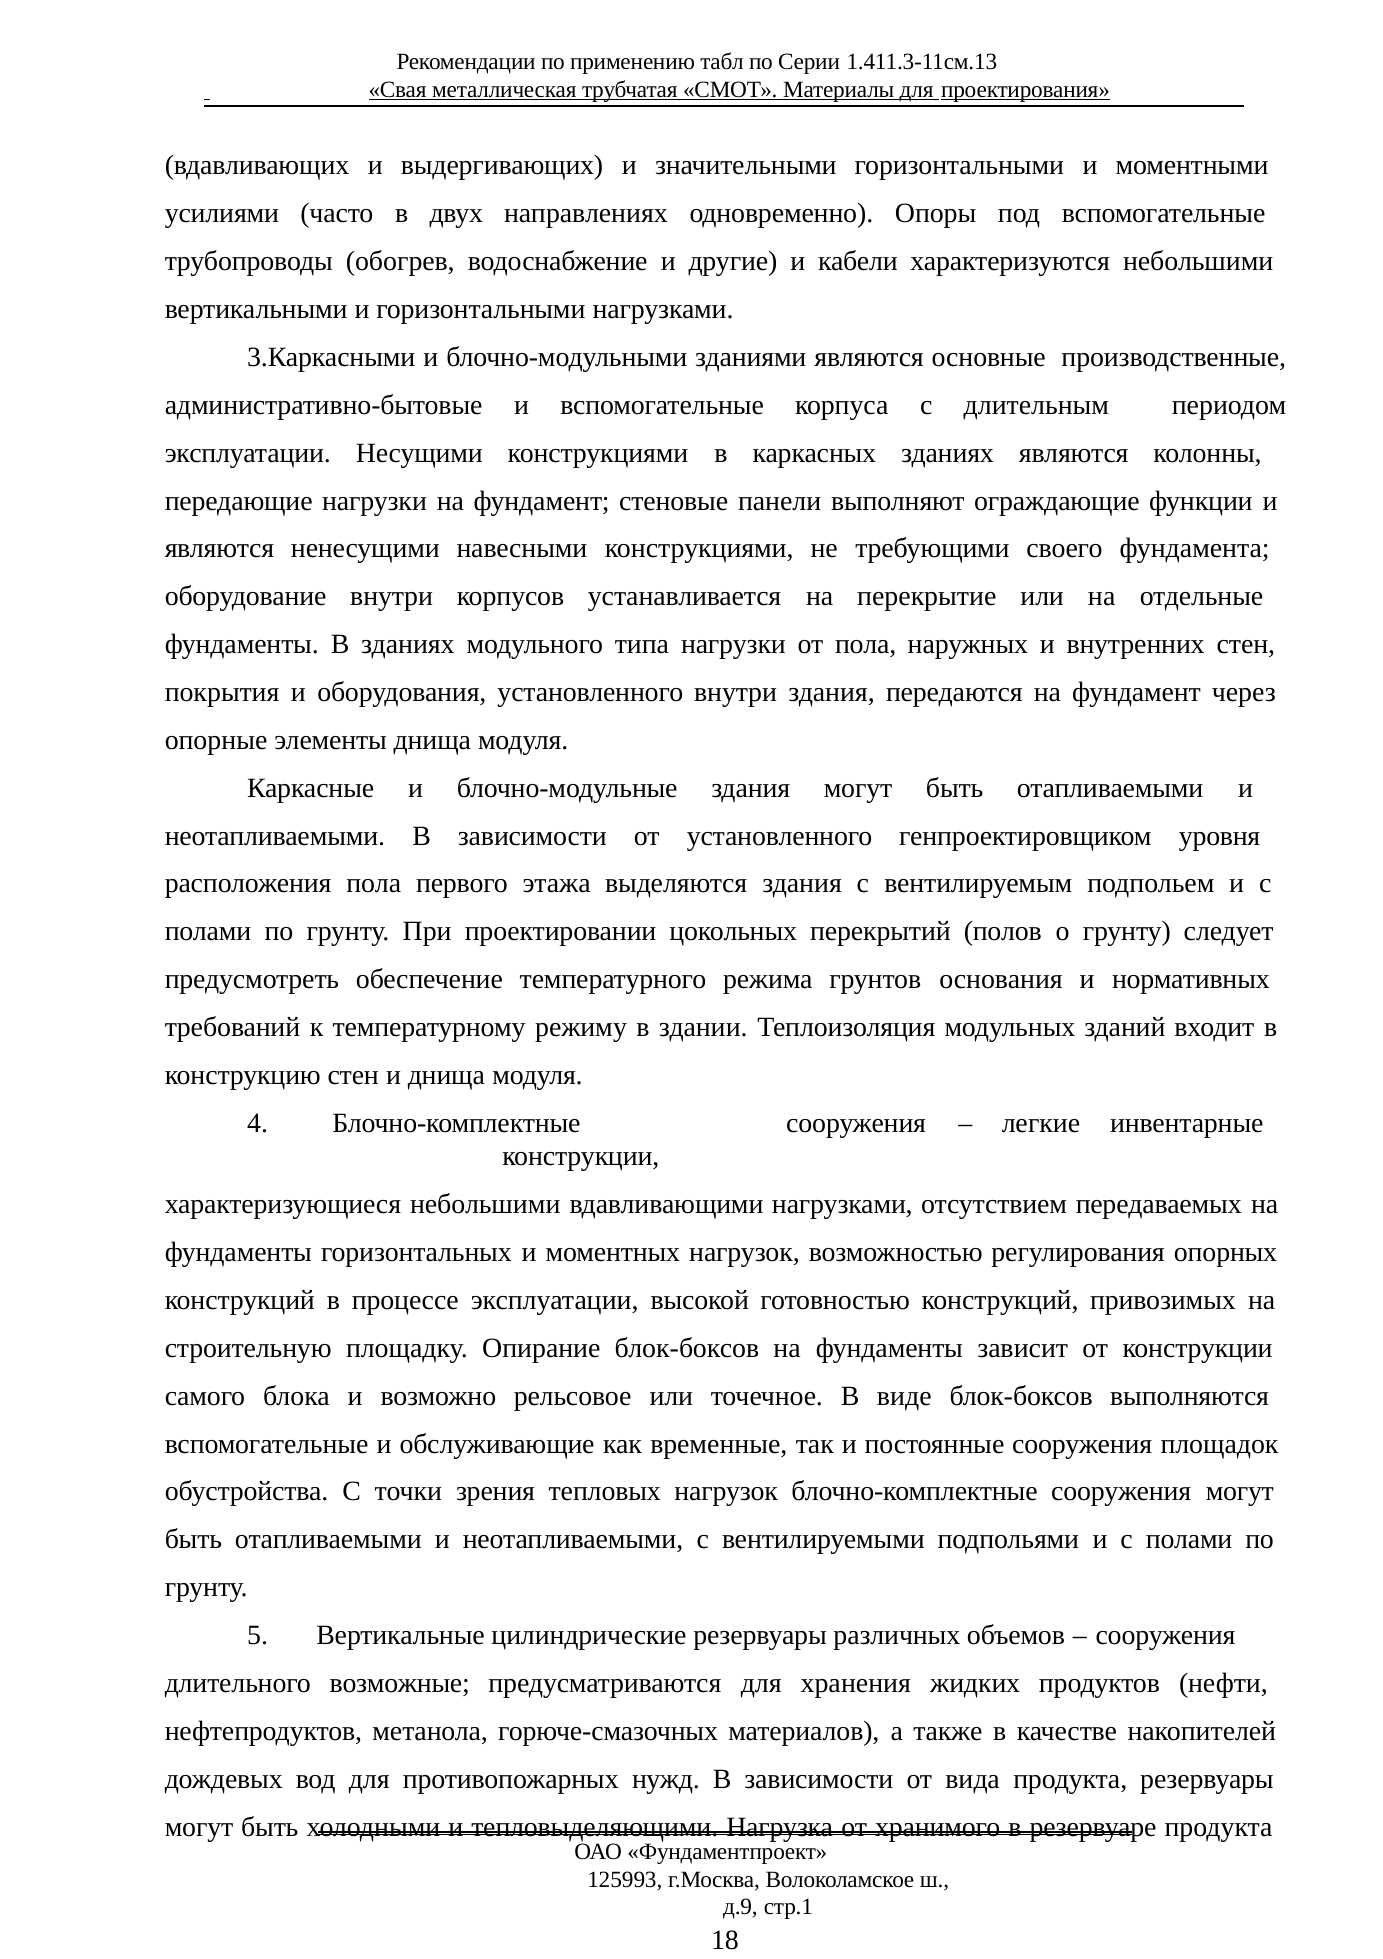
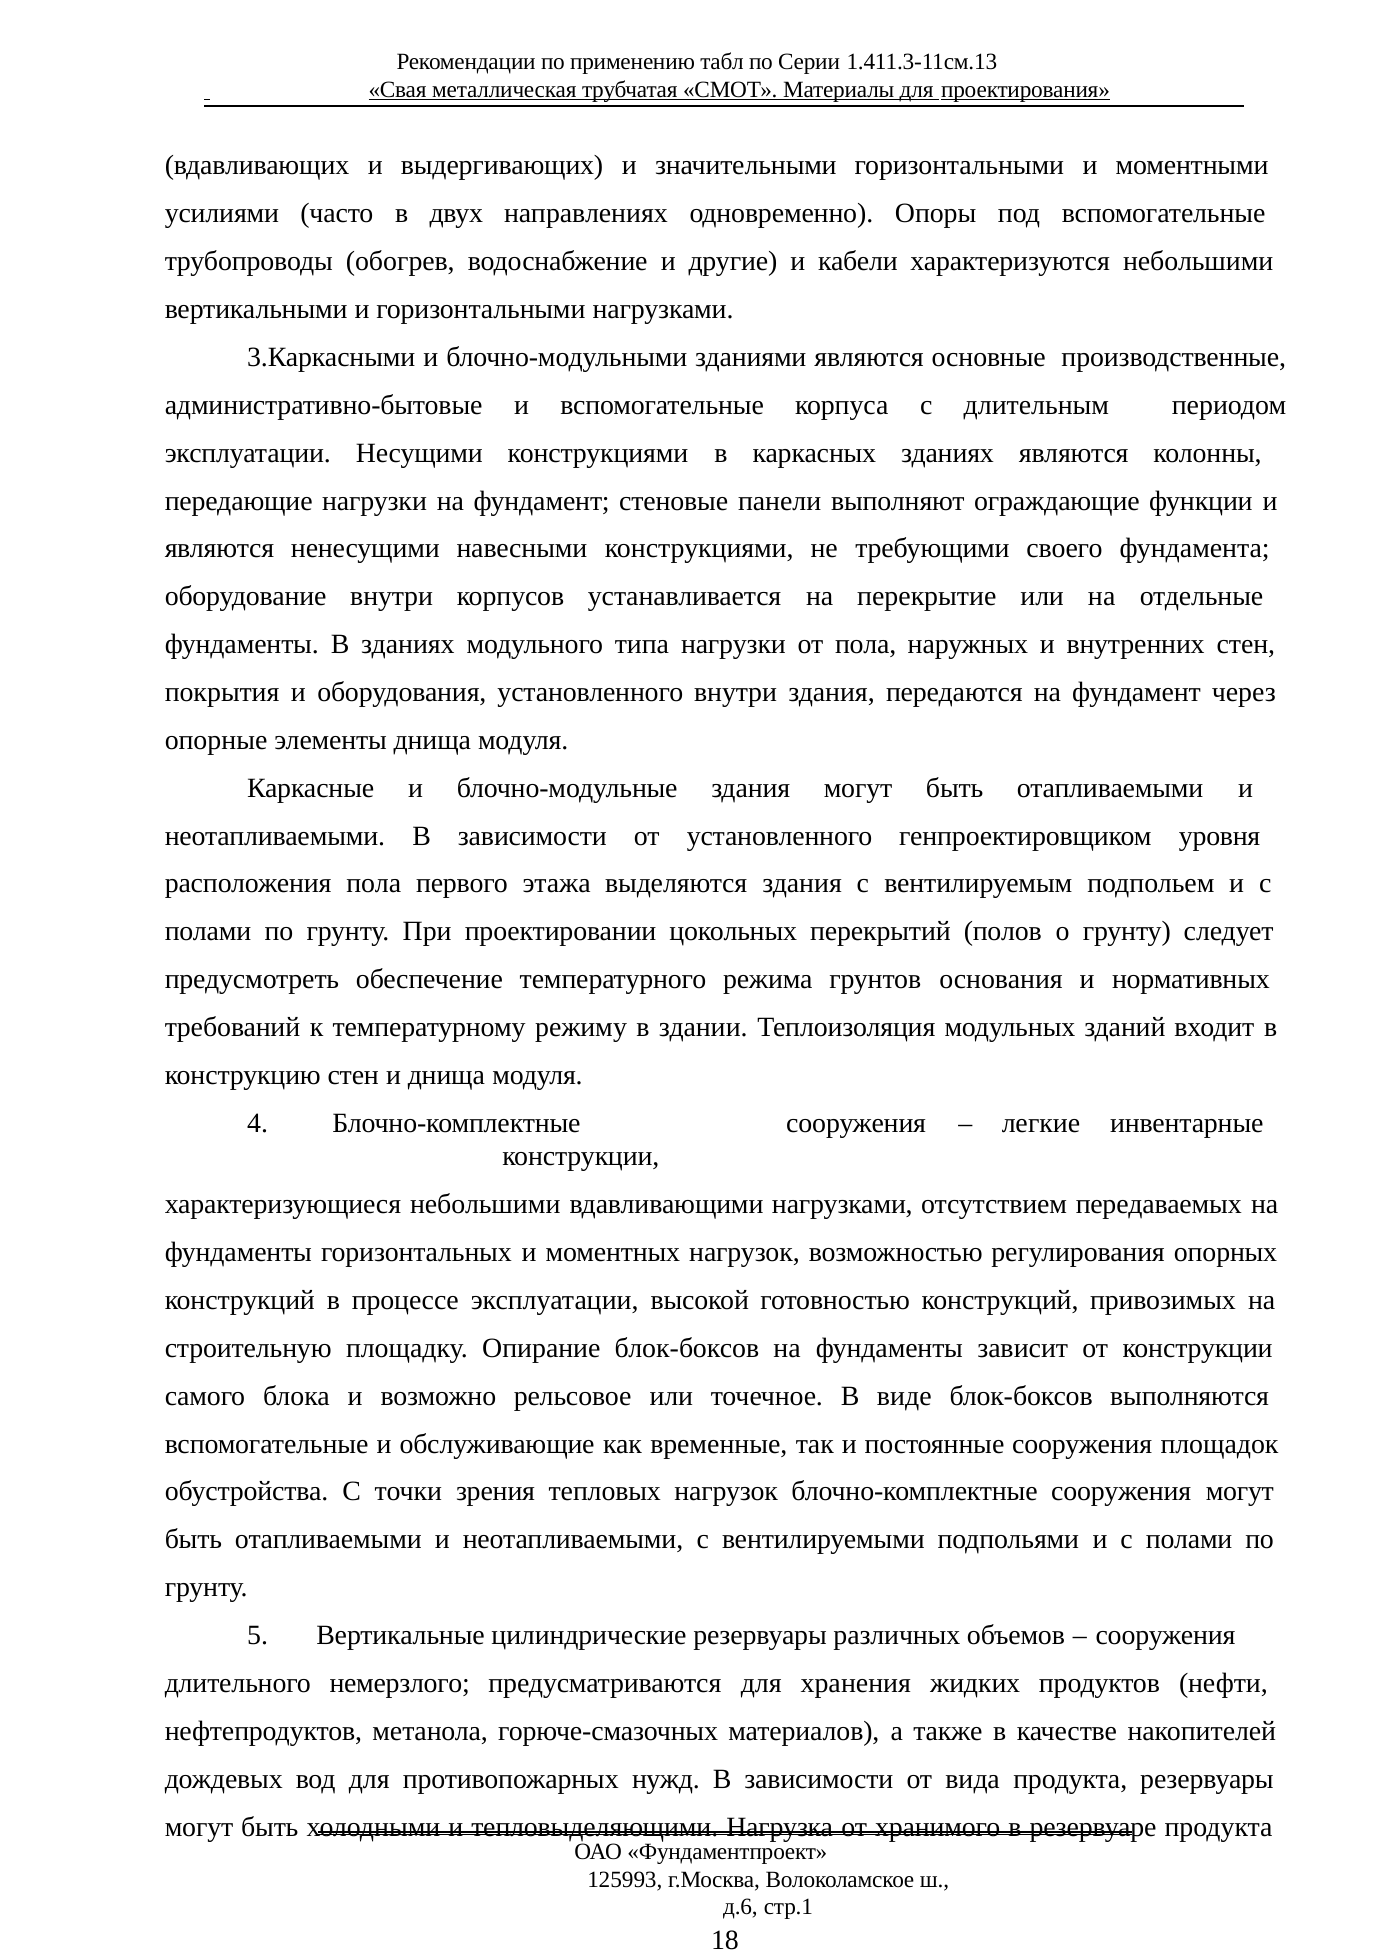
возможные: возможные -> немерзлого
д.9: д.9 -> д.6
